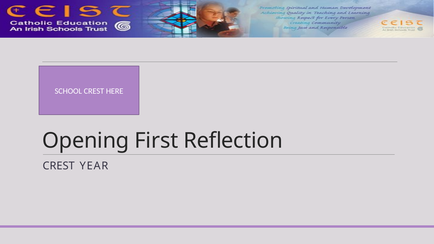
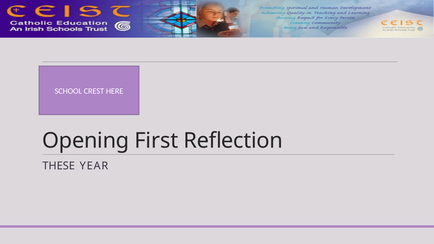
CREST at (59, 166): CREST -> THESE
